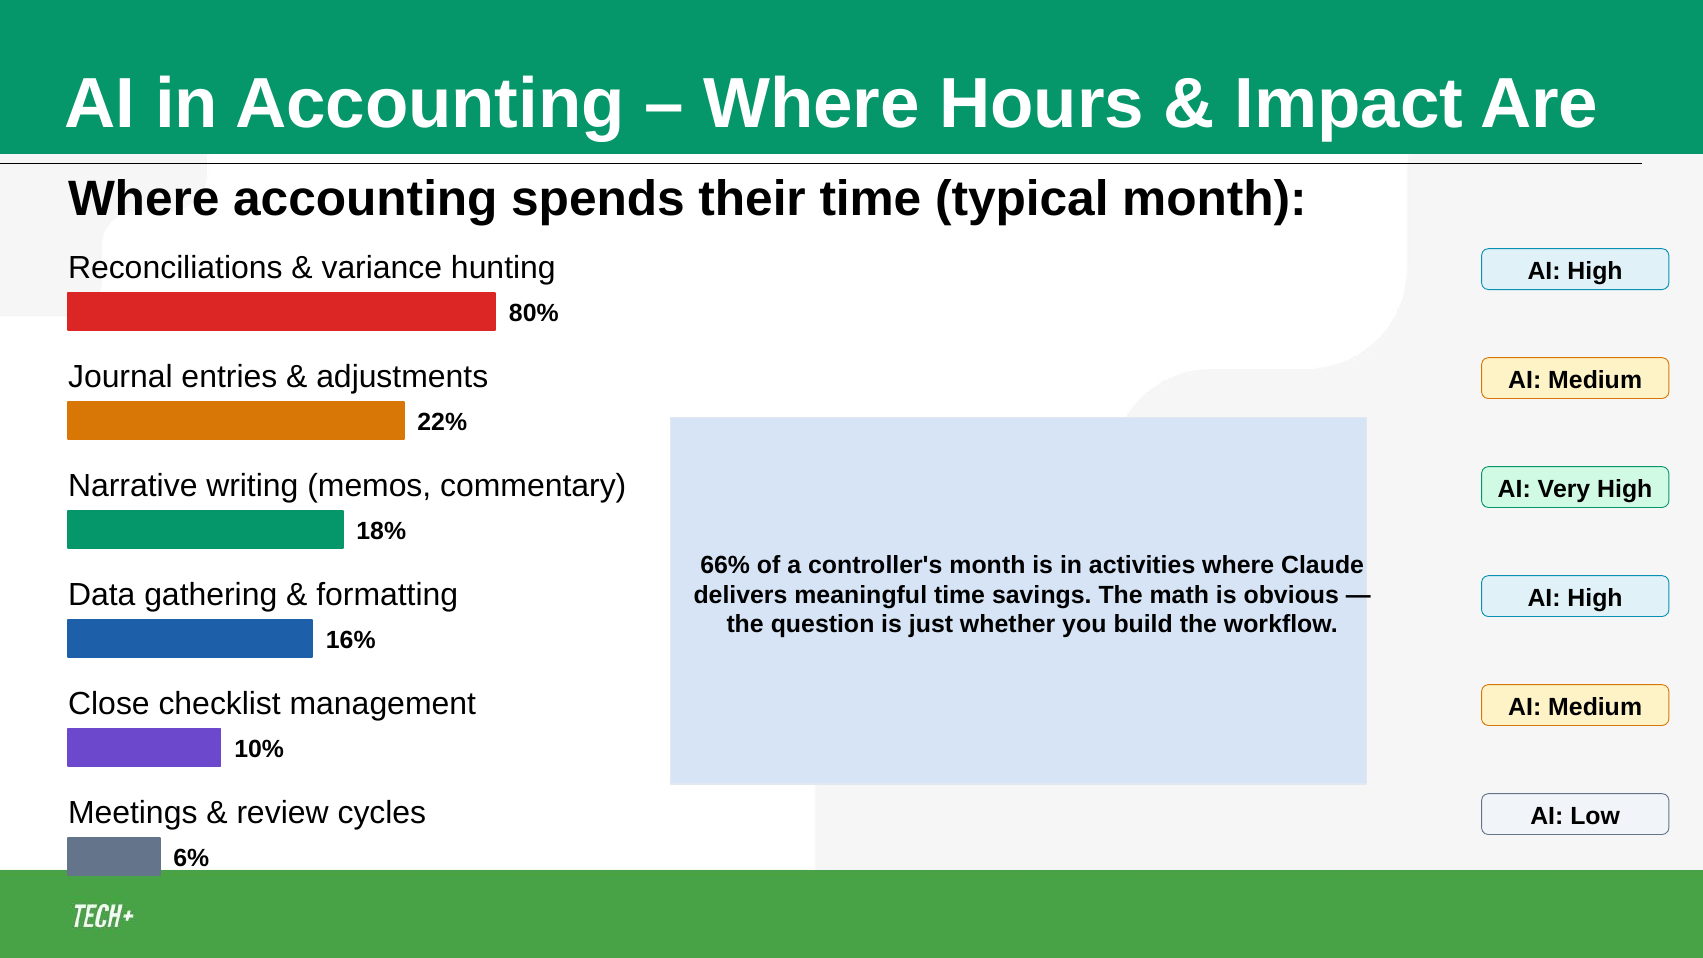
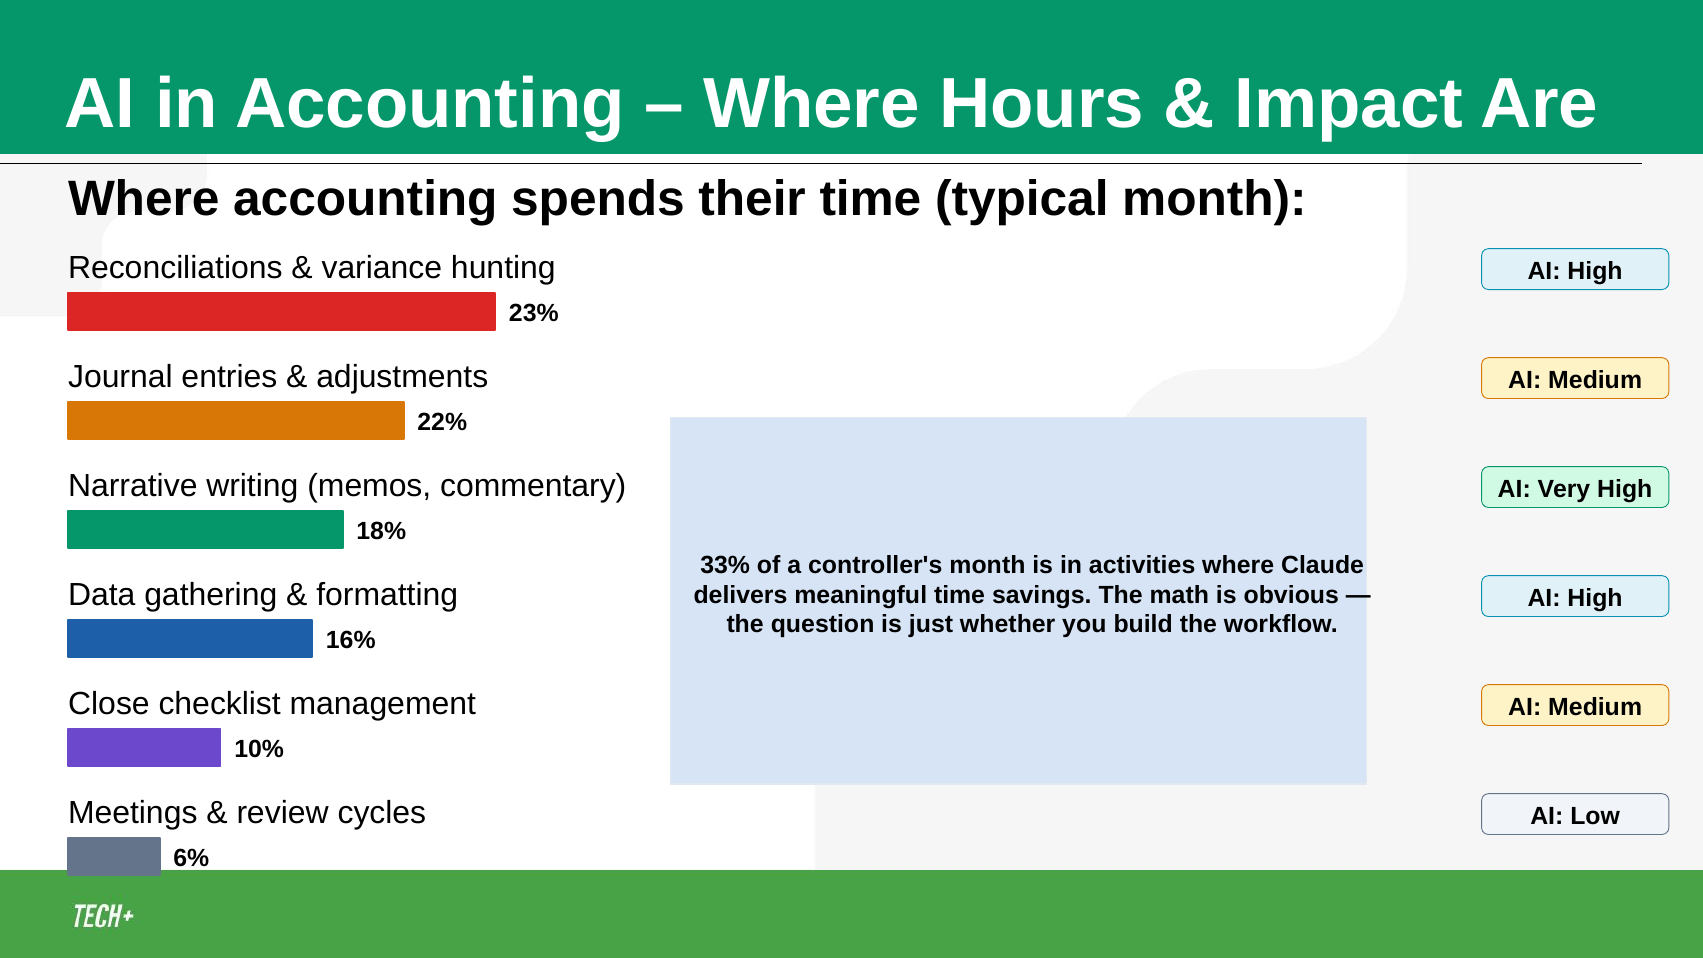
80%: 80% -> 23%
66%: 66% -> 33%
